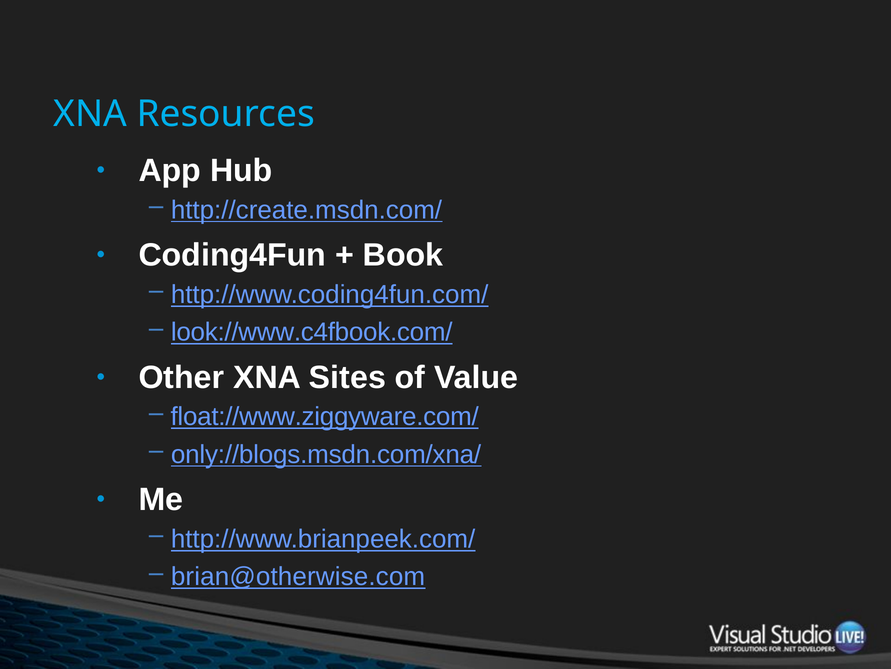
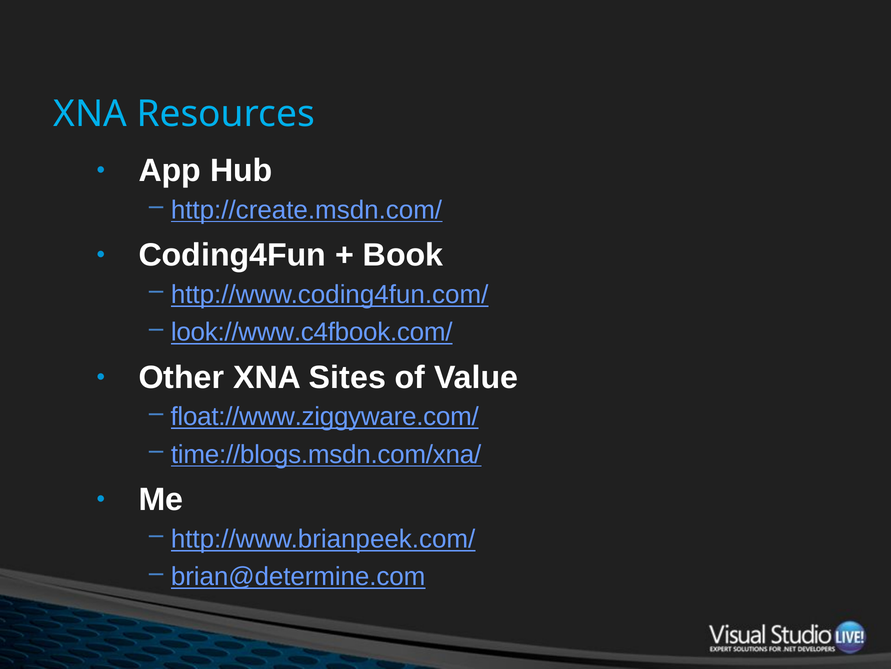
only://blogs.msdn.com/xna/: only://blogs.msdn.com/xna/ -> time://blogs.msdn.com/xna/
brian@otherwise.com: brian@otherwise.com -> brian@determine.com
